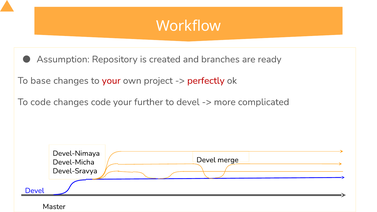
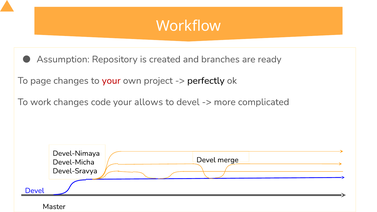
base: base -> page
perfectly colour: red -> black
To code: code -> work
further: further -> allows
